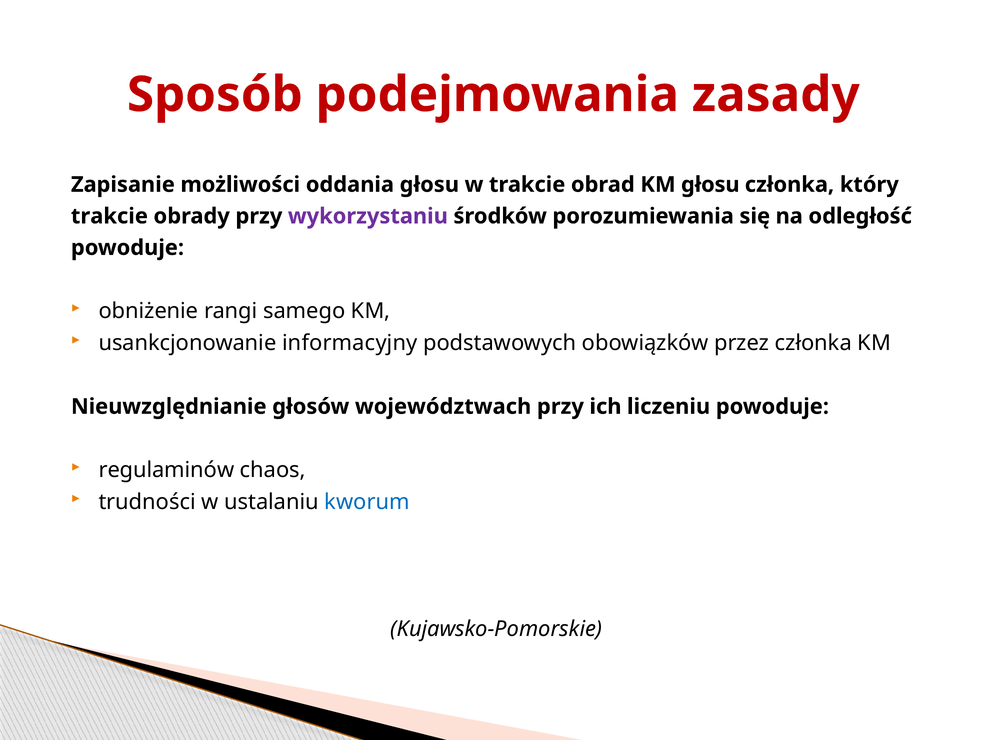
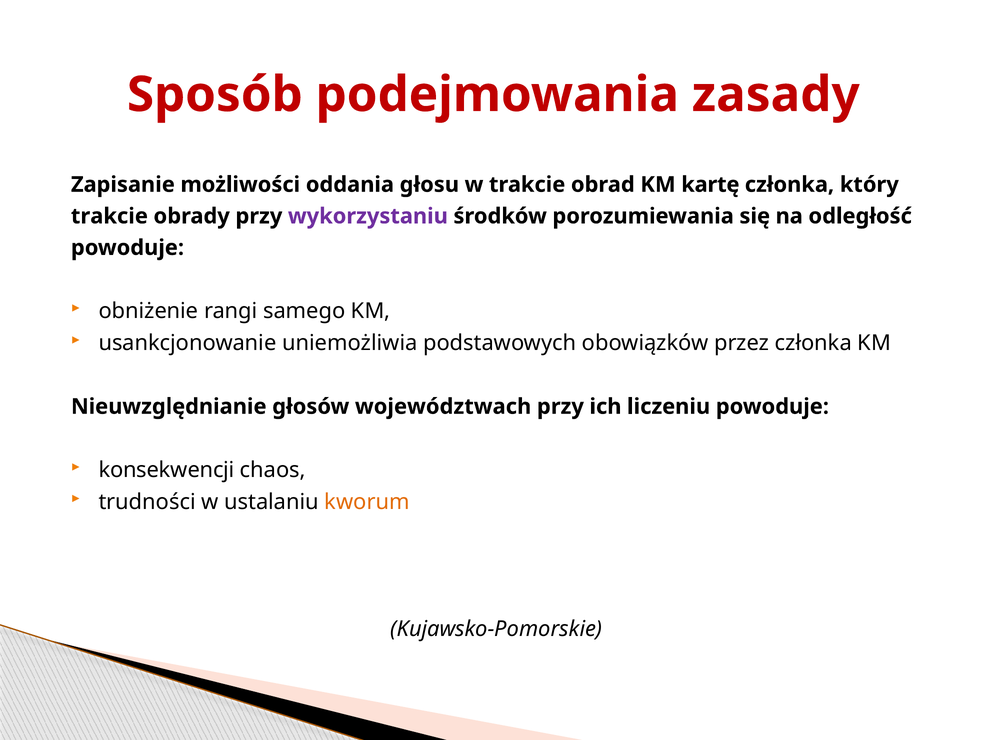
KM głosu: głosu -> kartę
informacyjny: informacyjny -> uniemożliwia
regulaminów: regulaminów -> konsekwencji
kworum colour: blue -> orange
